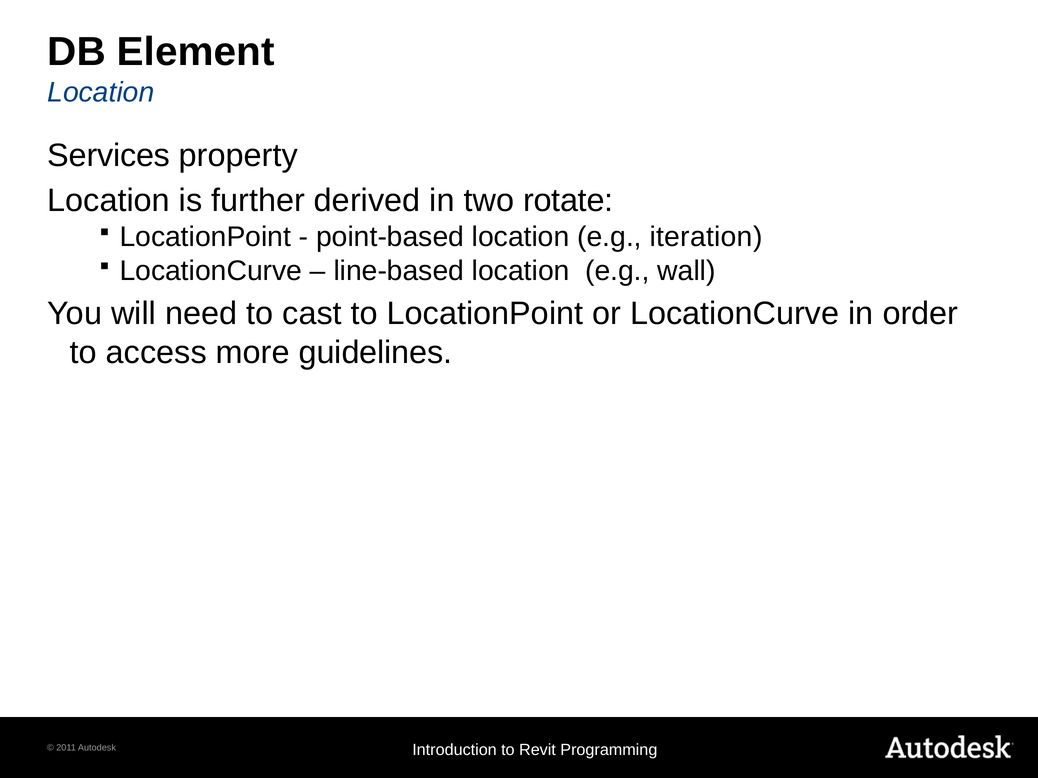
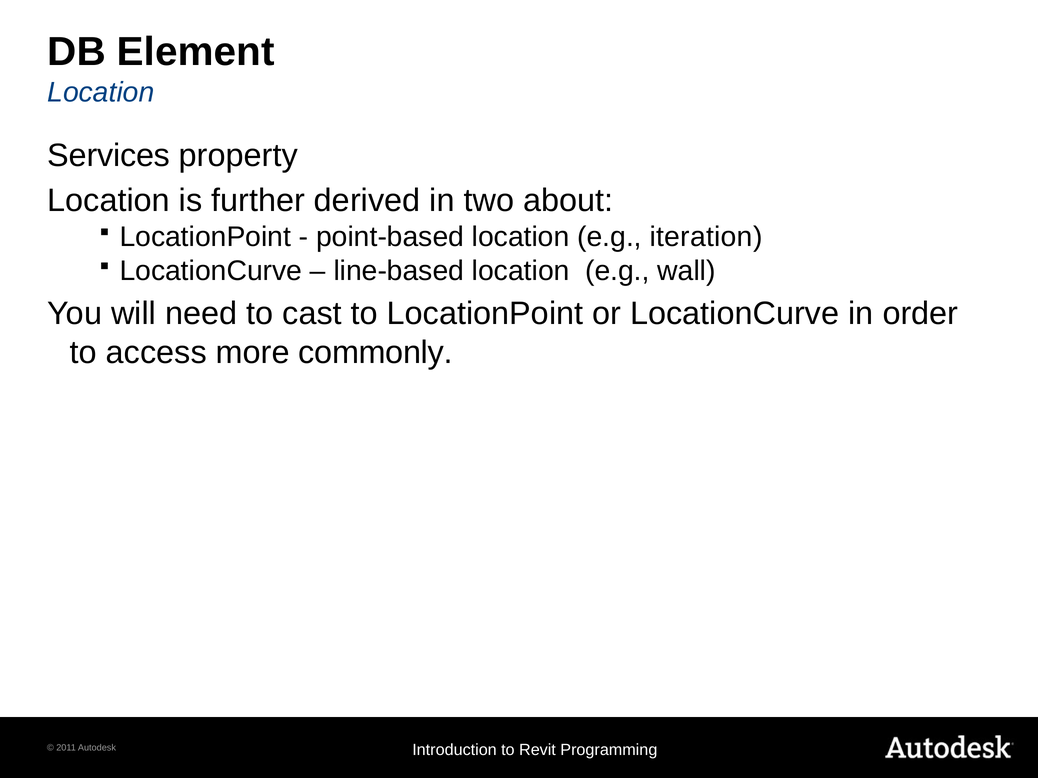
rotate: rotate -> about
guidelines: guidelines -> commonly
